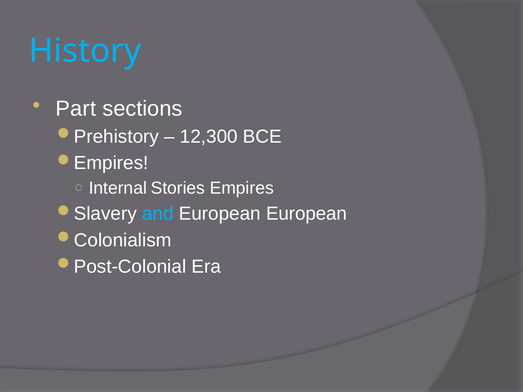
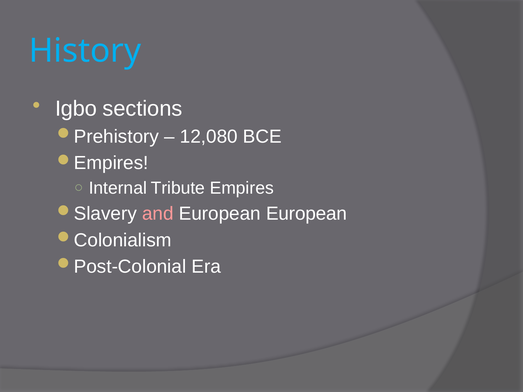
Part: Part -> Igbo
12,300: 12,300 -> 12,080
Stories: Stories -> Tribute
and colour: light blue -> pink
